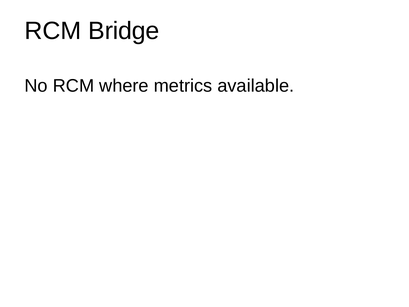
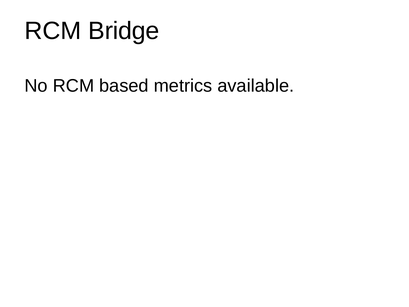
where: where -> based
